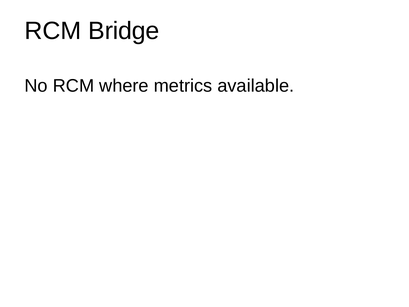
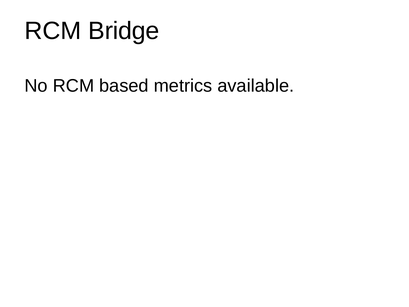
where: where -> based
